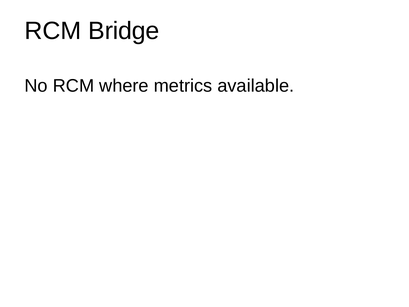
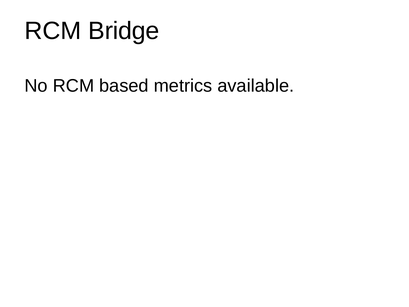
where: where -> based
